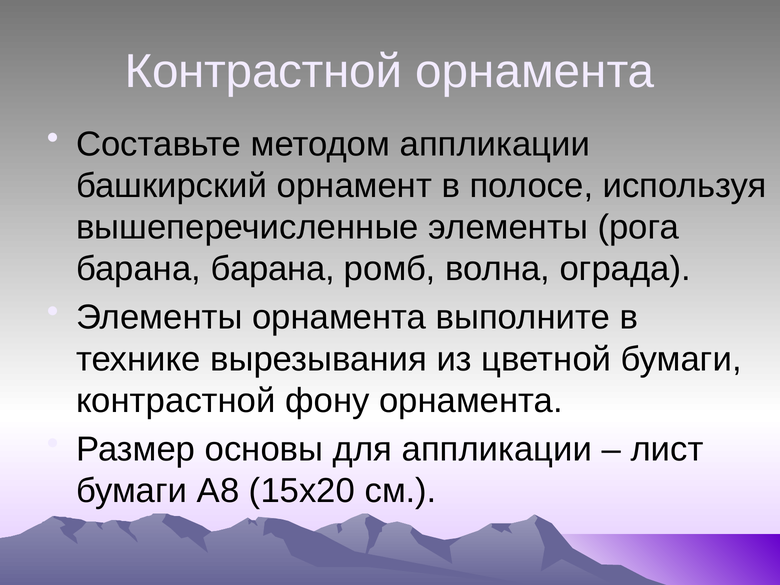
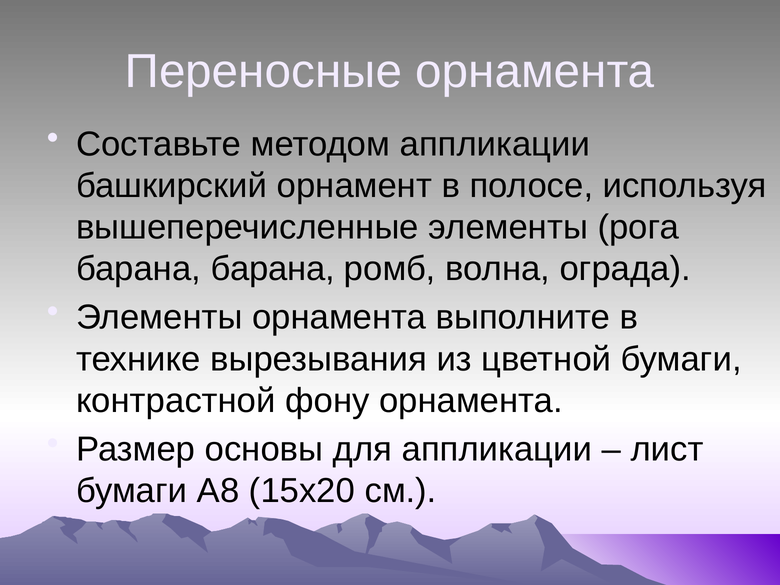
Контрастной at (264, 72): Контрастной -> Переносные
